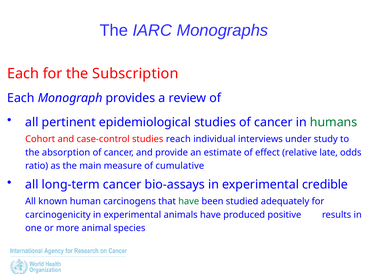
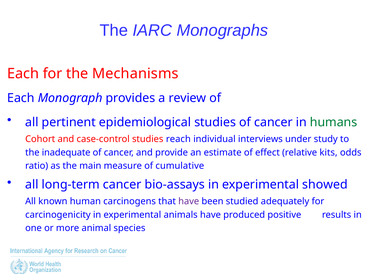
Subscription: Subscription -> Mechanisms
absorption: absorption -> inadequate
late: late -> kits
credible: credible -> showed
have at (189, 201) colour: green -> purple
